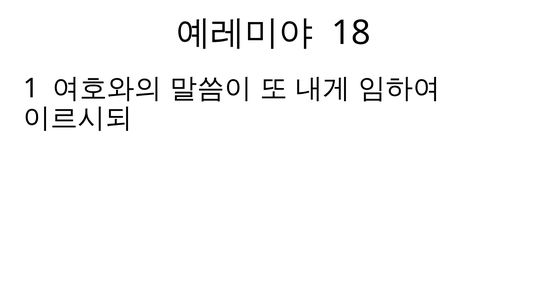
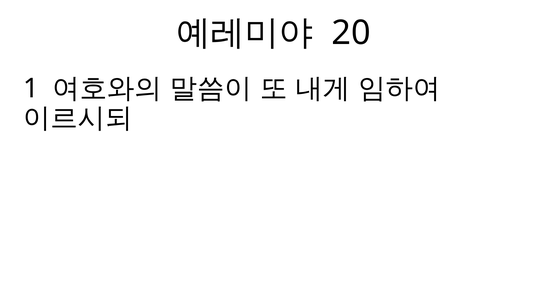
18: 18 -> 20
